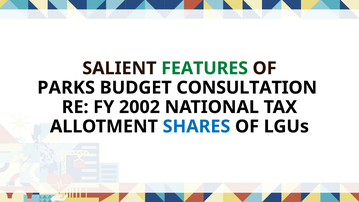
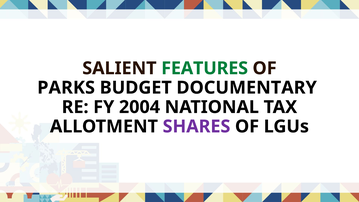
CONSULTATION: CONSULTATION -> DOCUMENTARY
2002: 2002 -> 2004
SHARES colour: blue -> purple
